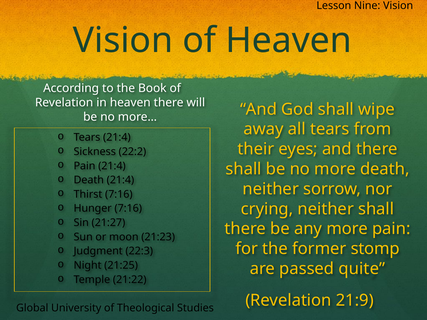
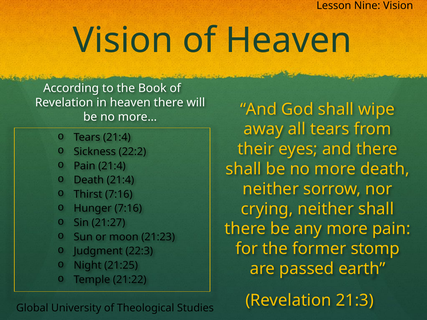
quite: quite -> earth
21:9: 21:9 -> 21:3
